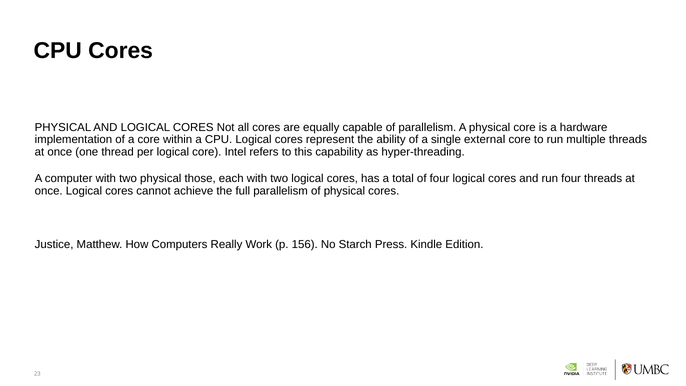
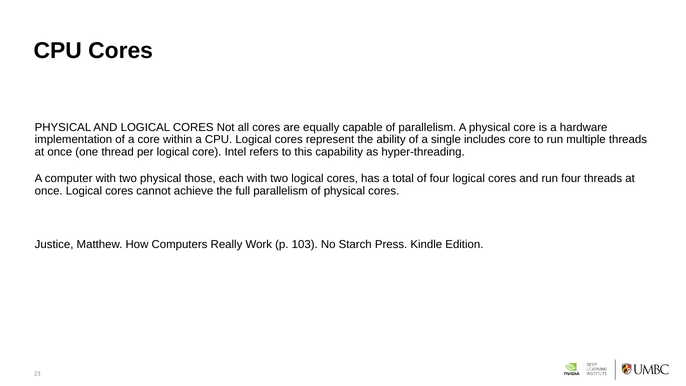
external: external -> includes
156: 156 -> 103
